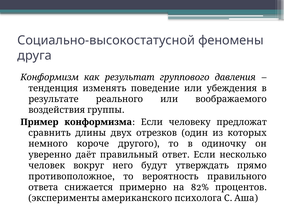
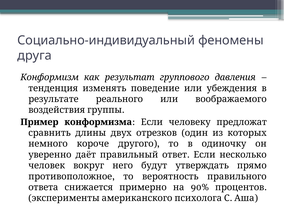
Социально-высокостатусной: Социально-высокостатусной -> Социально-индивидуальный
82%: 82% -> 90%
